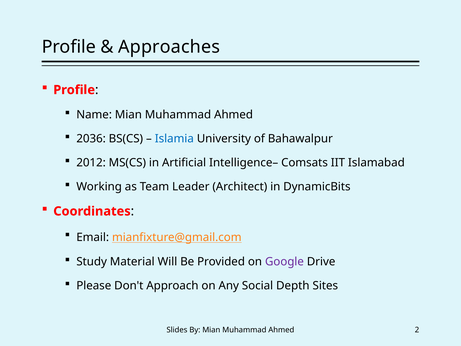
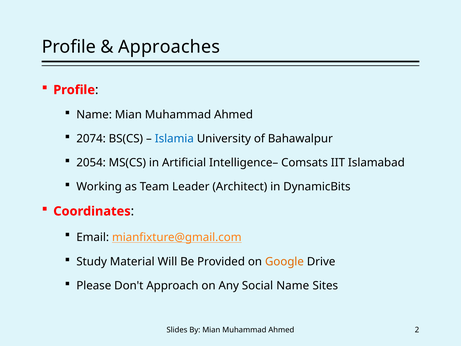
2036: 2036 -> 2074
2012: 2012 -> 2054
Google colour: purple -> orange
Social Depth: Depth -> Name
